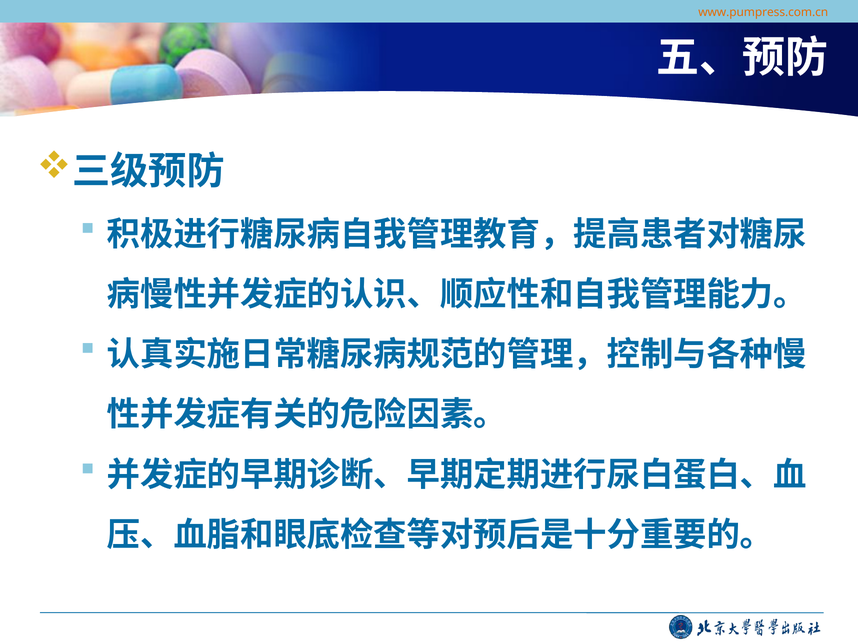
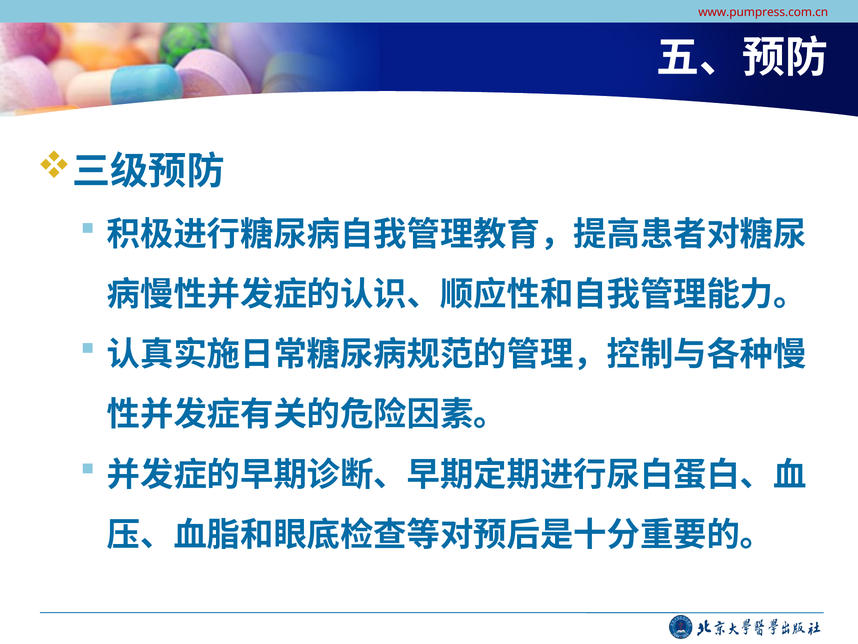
www.pumpress.com.cn colour: orange -> red
